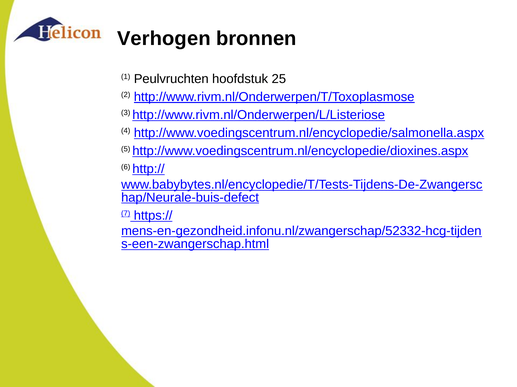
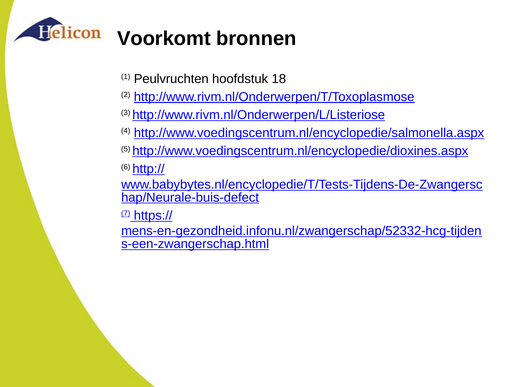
Verhogen: Verhogen -> Voorkomt
25: 25 -> 18
